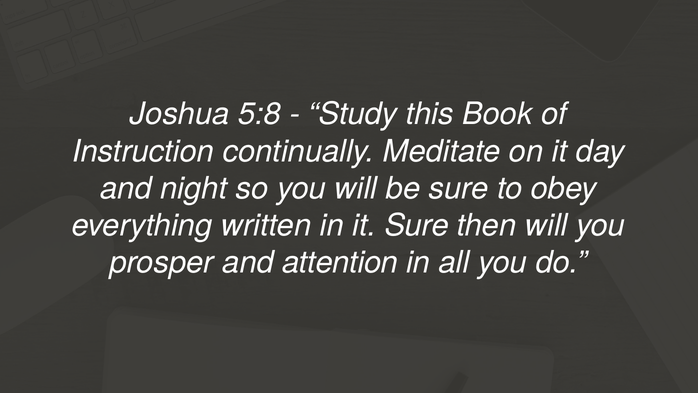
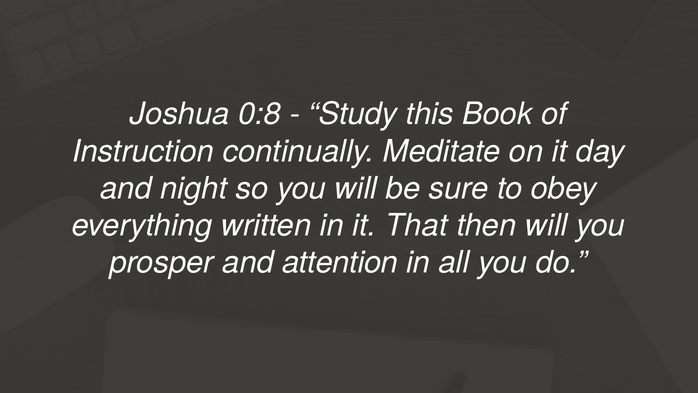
5:8: 5:8 -> 0:8
it Sure: Sure -> That
